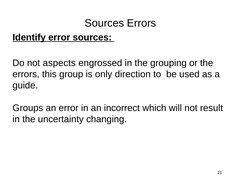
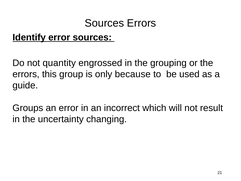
aspects: aspects -> quantity
direction: direction -> because
